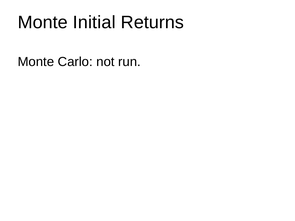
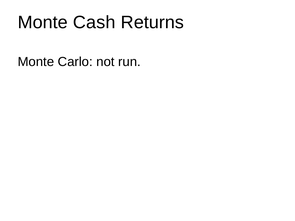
Initial: Initial -> Cash
